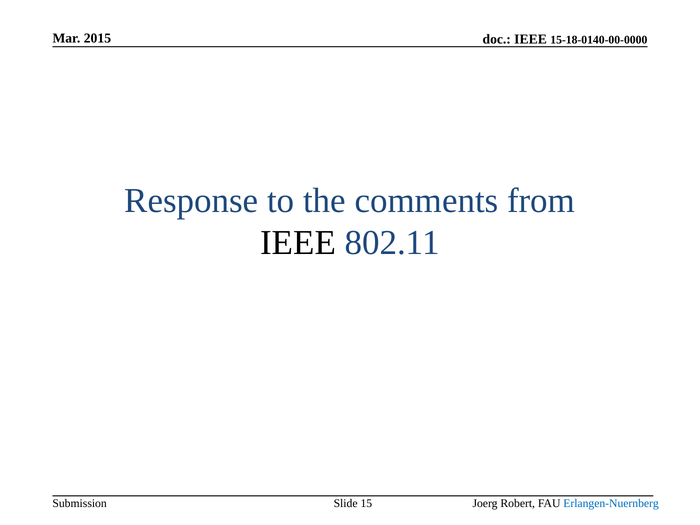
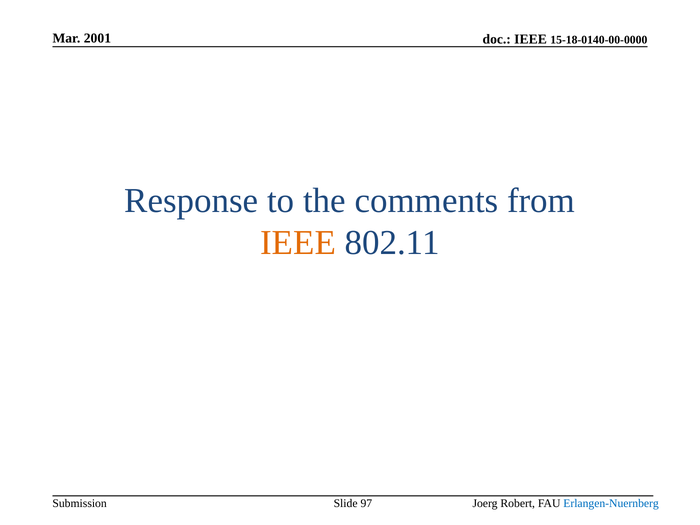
2015: 2015 -> 2001
IEEE at (298, 243) colour: black -> orange
15: 15 -> 97
